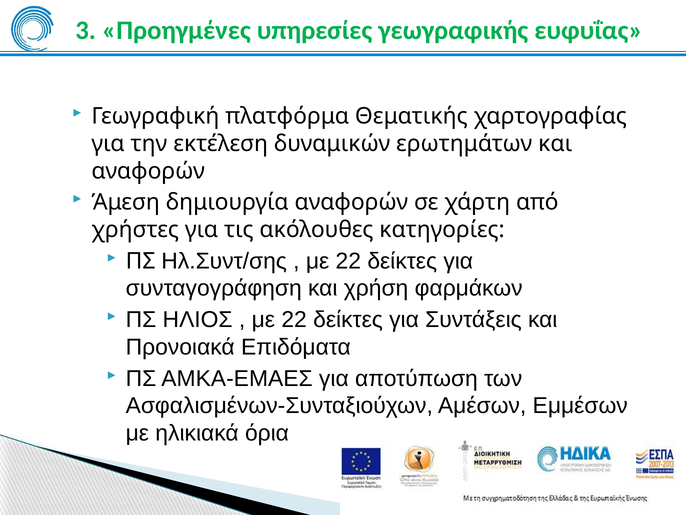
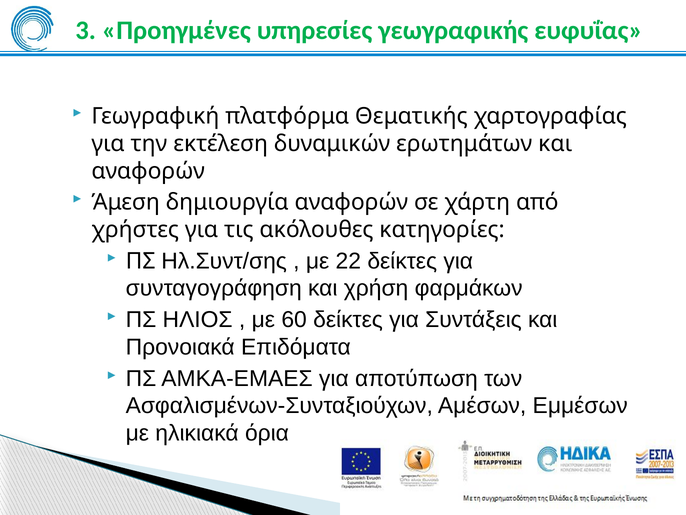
22 at (294, 319): 22 -> 60
